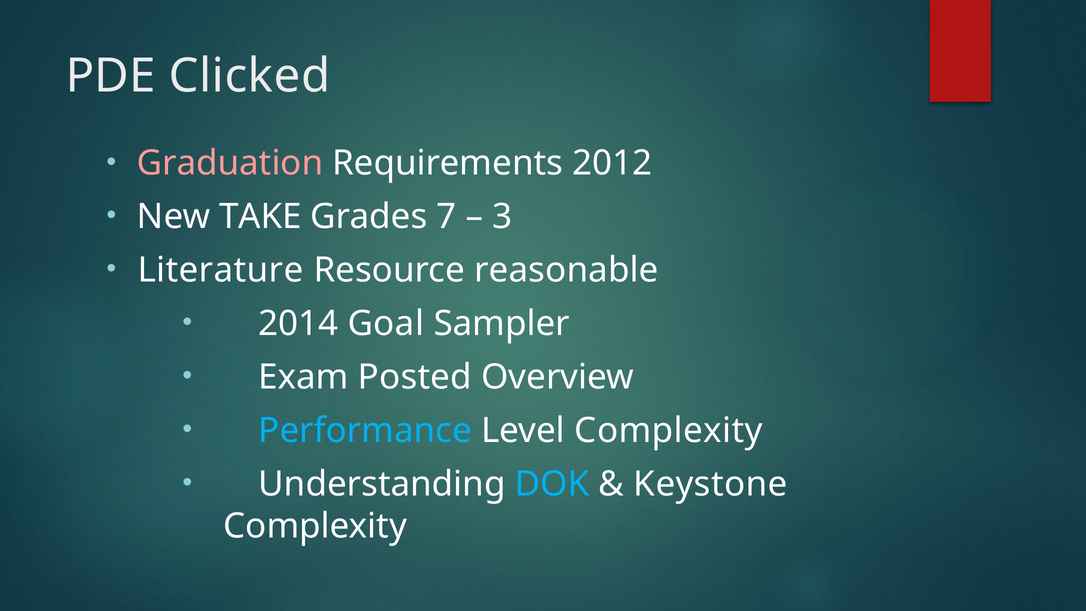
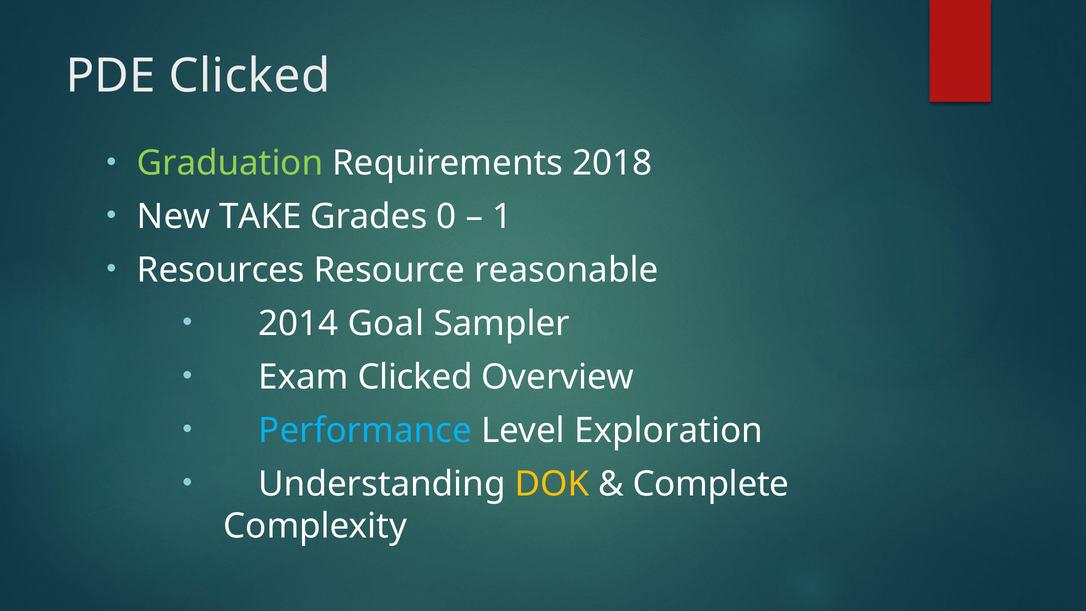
Graduation colour: pink -> light green
2012: 2012 -> 2018
7: 7 -> 0
3: 3 -> 1
Literature: Literature -> Resources
Exam Posted: Posted -> Clicked
Level Complexity: Complexity -> Exploration
DOK colour: light blue -> yellow
Keystone: Keystone -> Complete
